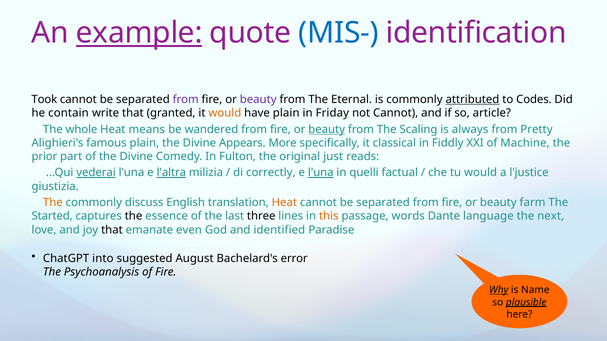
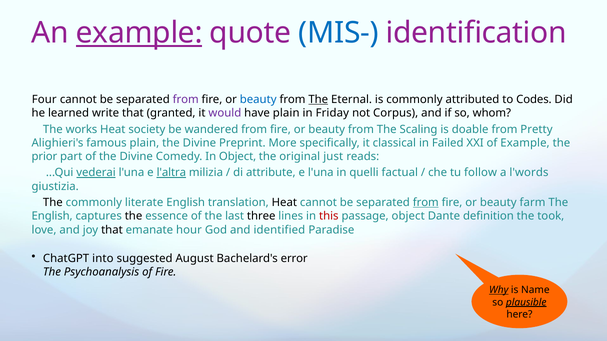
Took: Took -> Four
beauty at (258, 100) colour: purple -> blue
The at (318, 100) underline: none -> present
attributed underline: present -> none
contain: contain -> learned
would at (225, 113) colour: orange -> purple
not Cannot: Cannot -> Corpus
article: article -> whom
whole: whole -> works
means: means -> society
beauty at (327, 129) underline: present -> none
always: always -> doable
Appears: Appears -> Preprint
Fiddly: Fiddly -> Failed
of Machine: Machine -> Example
In Fulton: Fulton -> Object
correctly: correctly -> attribute
l'una at (321, 173) underline: present -> none
tu would: would -> follow
l'justice: l'justice -> l'words
The at (53, 203) colour: orange -> black
discuss: discuss -> literate
Heat at (284, 203) colour: orange -> black
from at (426, 203) underline: none -> present
Started at (52, 216): Started -> English
this colour: orange -> red
passage words: words -> object
language: language -> definition
next: next -> took
even: even -> hour
